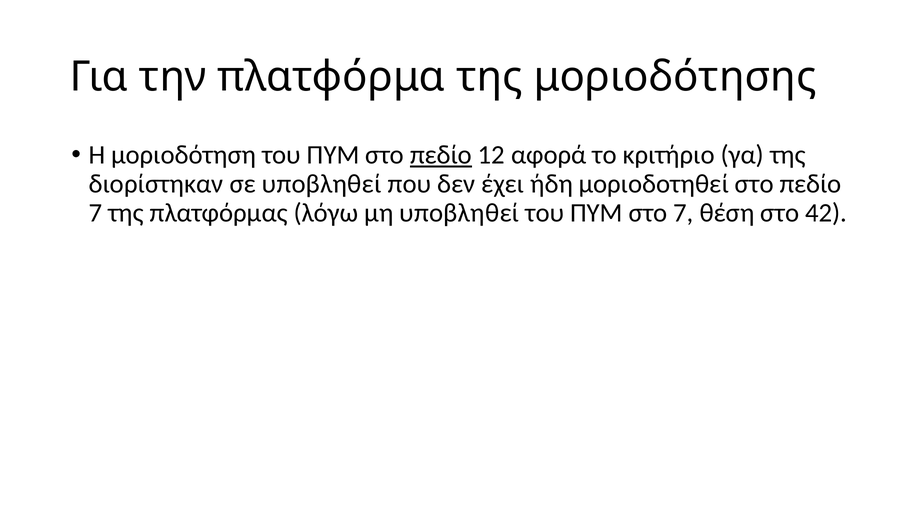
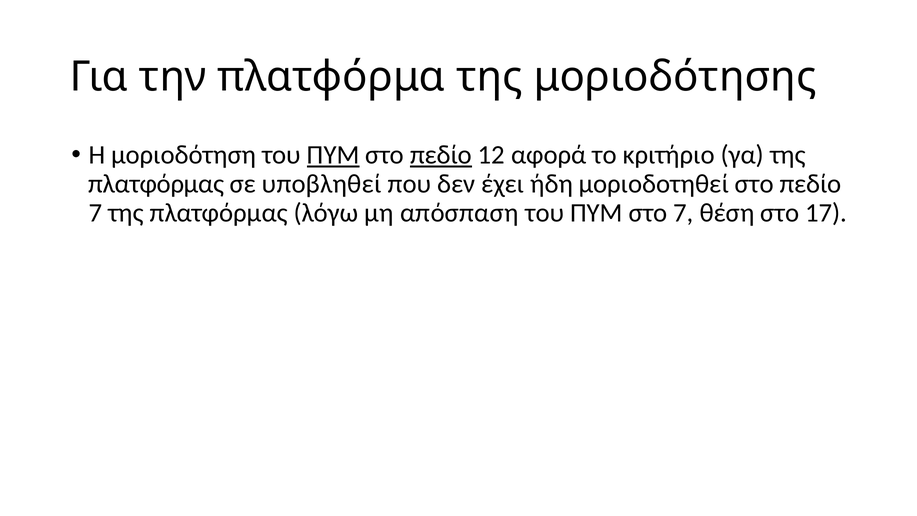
ΠΥΜ at (333, 155) underline: none -> present
διορίστηκαν at (156, 184): διορίστηκαν -> πλατφόρμας
μη υποβληθεί: υποβληθεί -> απόσπαση
42: 42 -> 17
